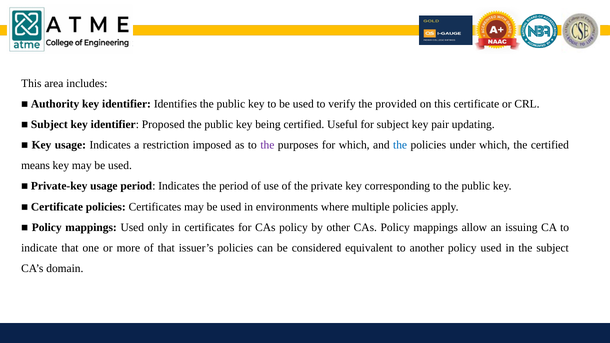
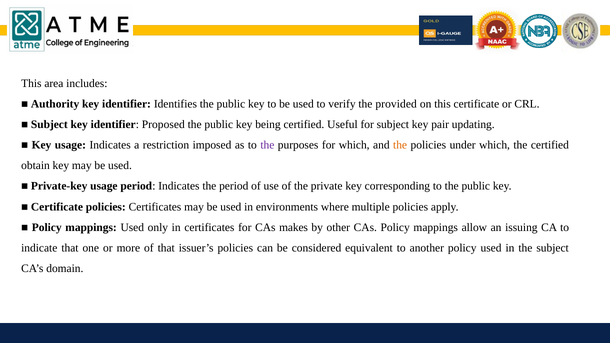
the at (400, 145) colour: blue -> orange
means: means -> obtain
for CAs policy: policy -> makes
